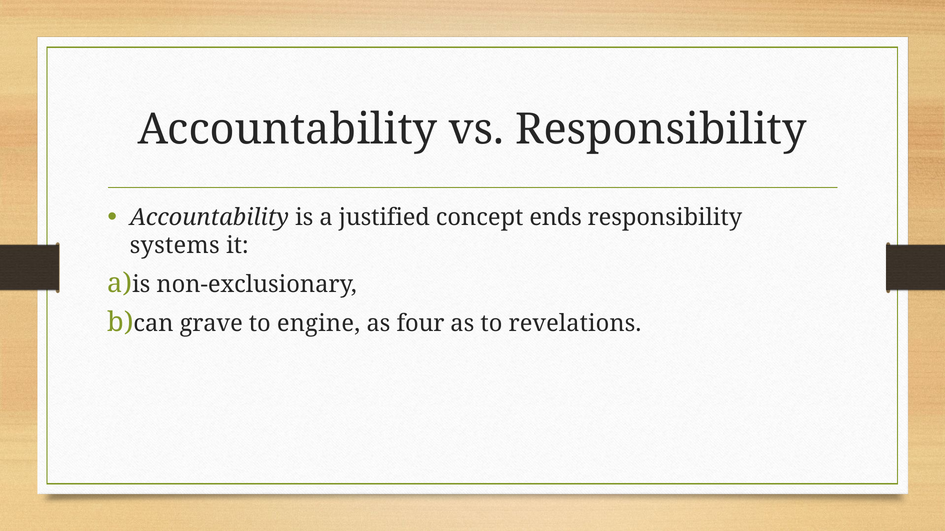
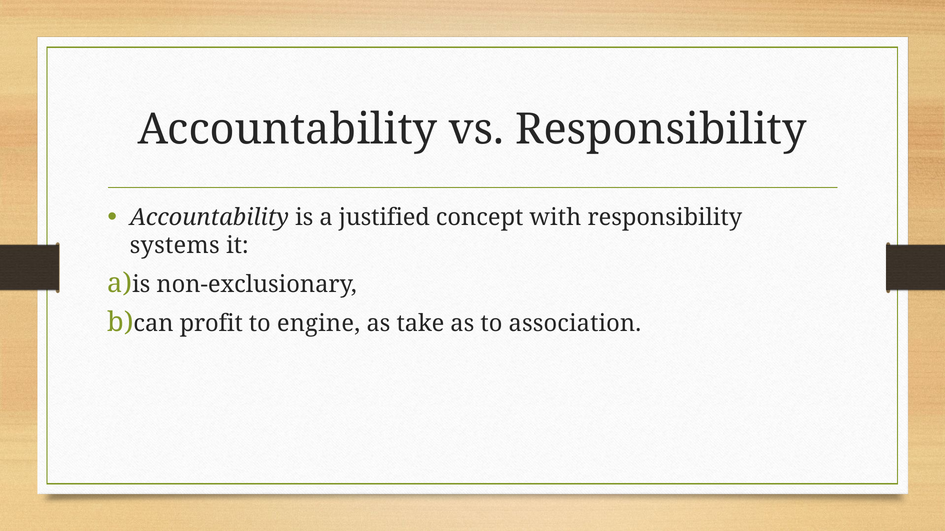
ends: ends -> with
grave: grave -> profit
four: four -> take
revelations: revelations -> association
